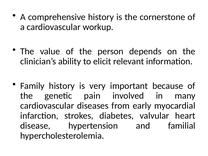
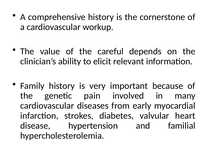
person: person -> careful
